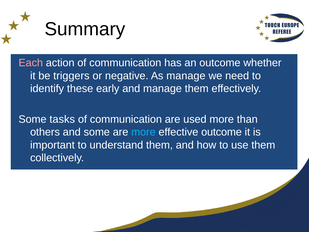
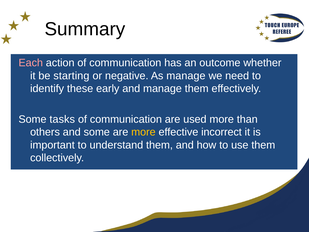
triggers: triggers -> starting
more at (143, 132) colour: light blue -> yellow
effective outcome: outcome -> incorrect
